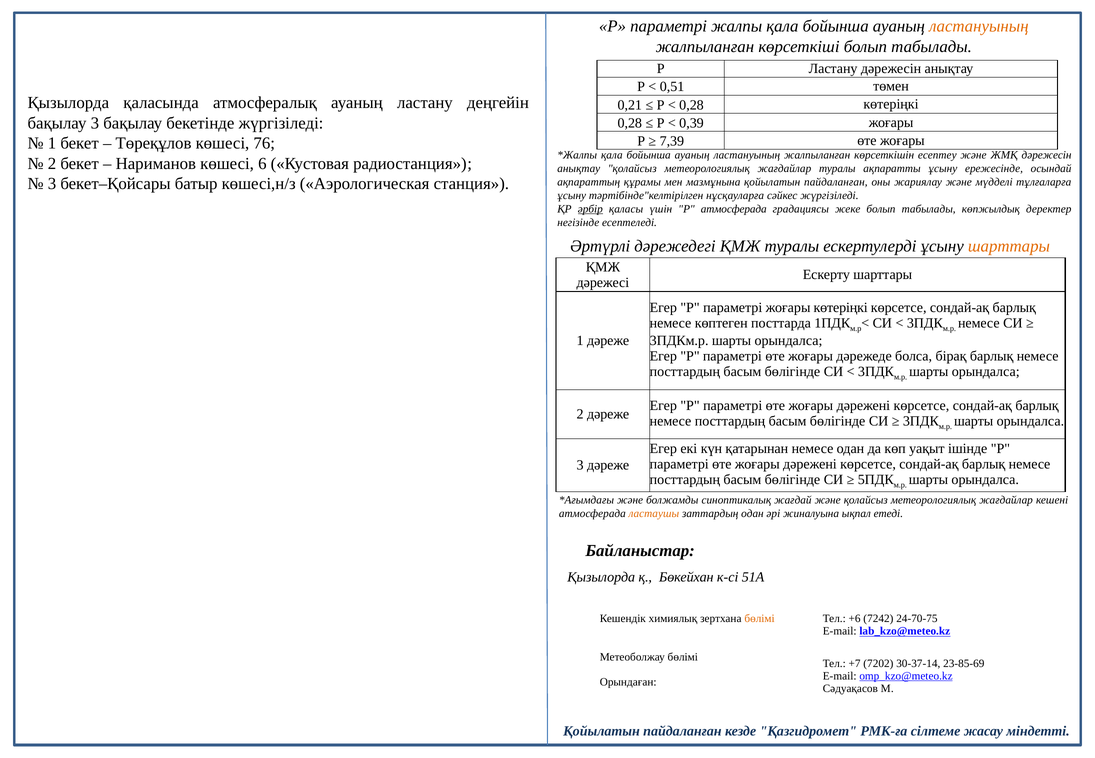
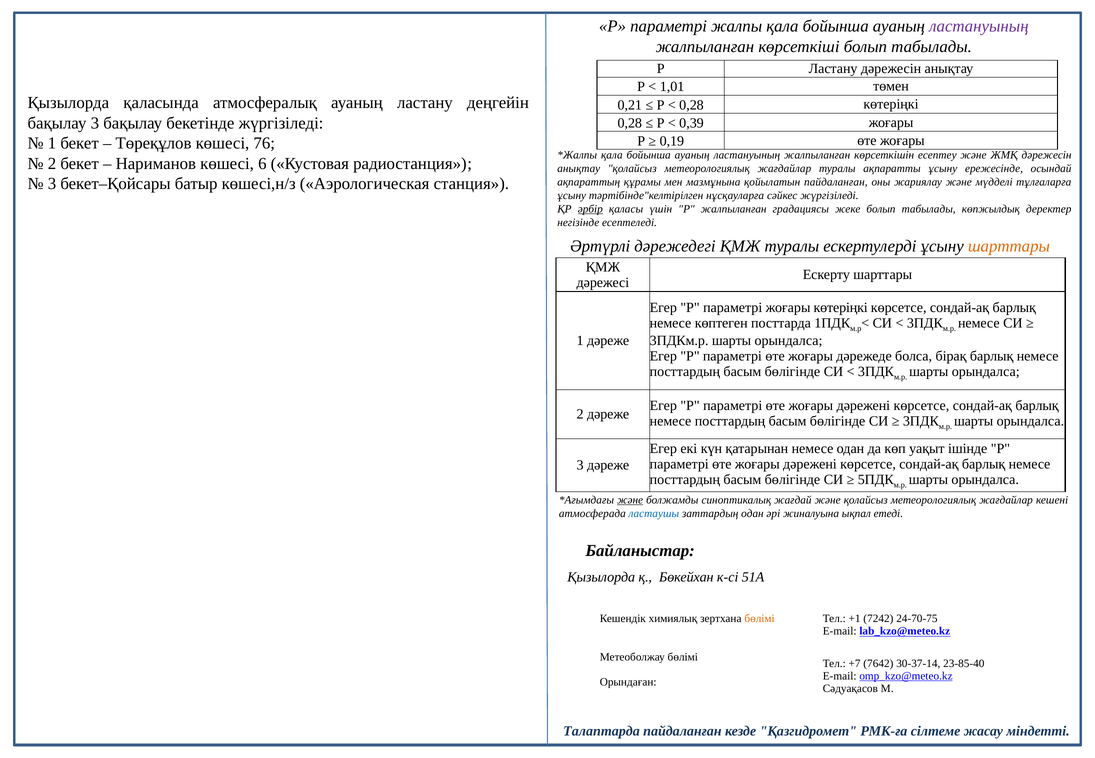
ластануының at (979, 26) colour: orange -> purple
0,51: 0,51 -> 1,01
7,39: 7,39 -> 0,19
Р атмосферада: атмосферада -> жалпыланған
және at (630, 500) underline: none -> present
ластаушы colour: orange -> blue
+6: +6 -> +1
7202: 7202 -> 7642
23-85-69: 23-85-69 -> 23-85-40
Қойылатын at (602, 731): Қойылатын -> Талаптарда
